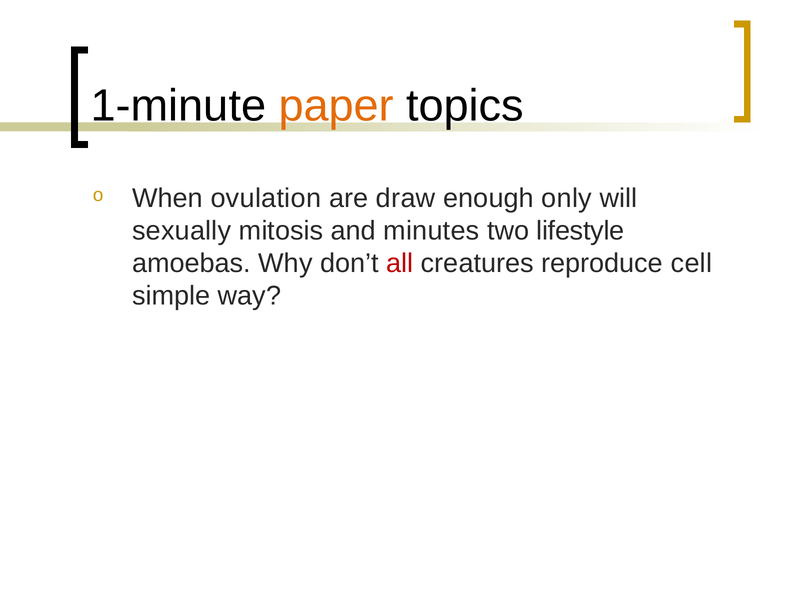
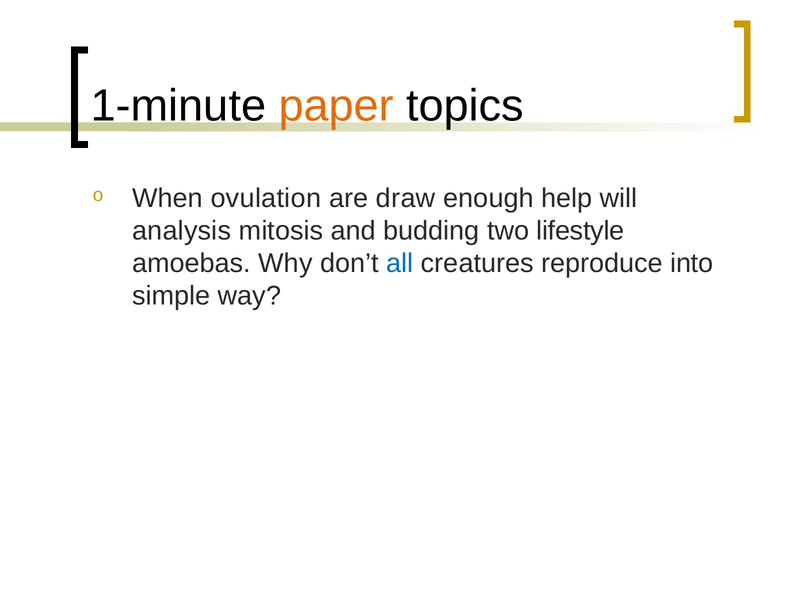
only: only -> help
sexually: sexually -> analysis
minutes: minutes -> budding
all colour: red -> blue
cell: cell -> into
